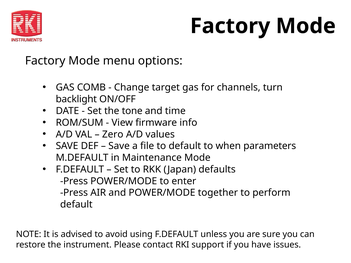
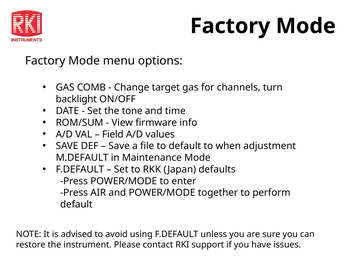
Zero: Zero -> Field
parameters: parameters -> adjustment
